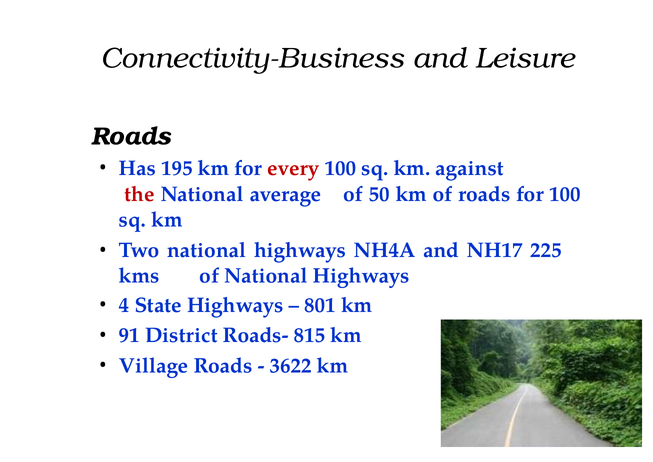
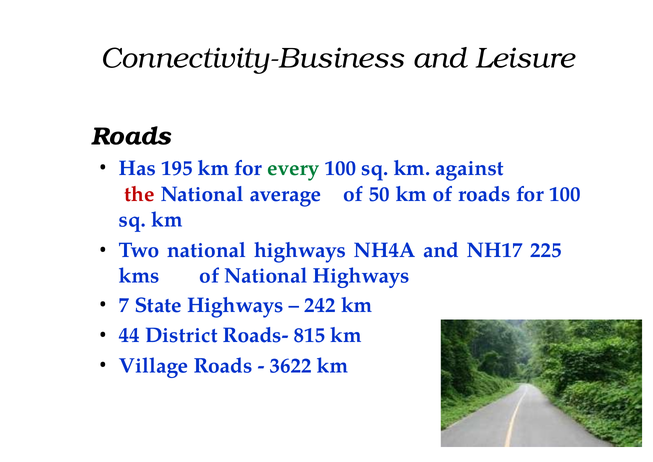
every colour: red -> green
4: 4 -> 7
801: 801 -> 242
91: 91 -> 44
